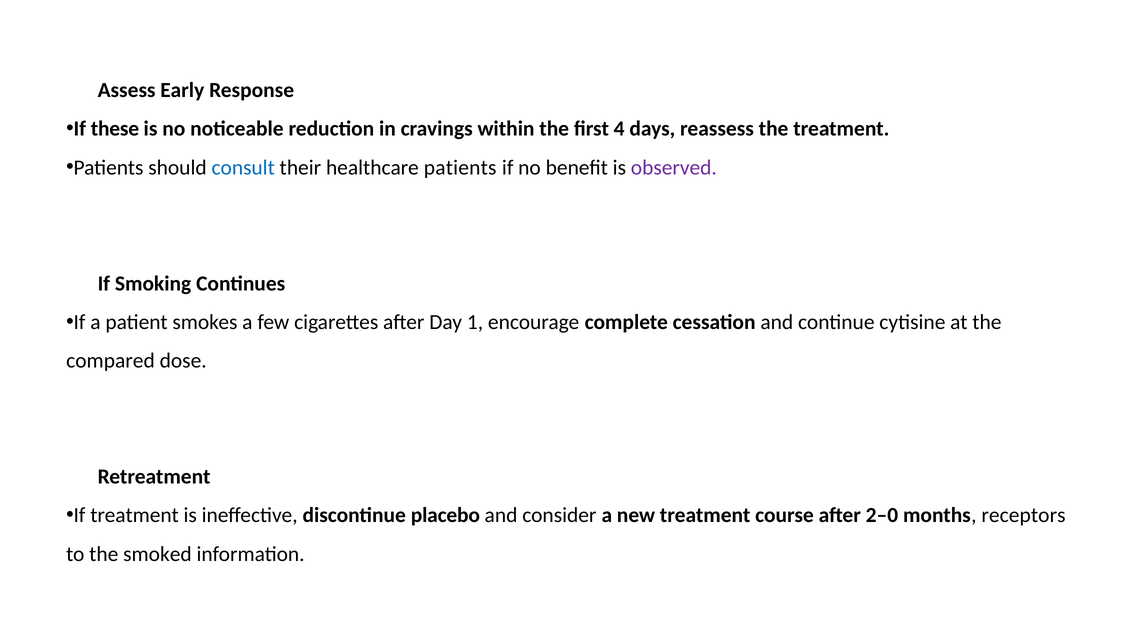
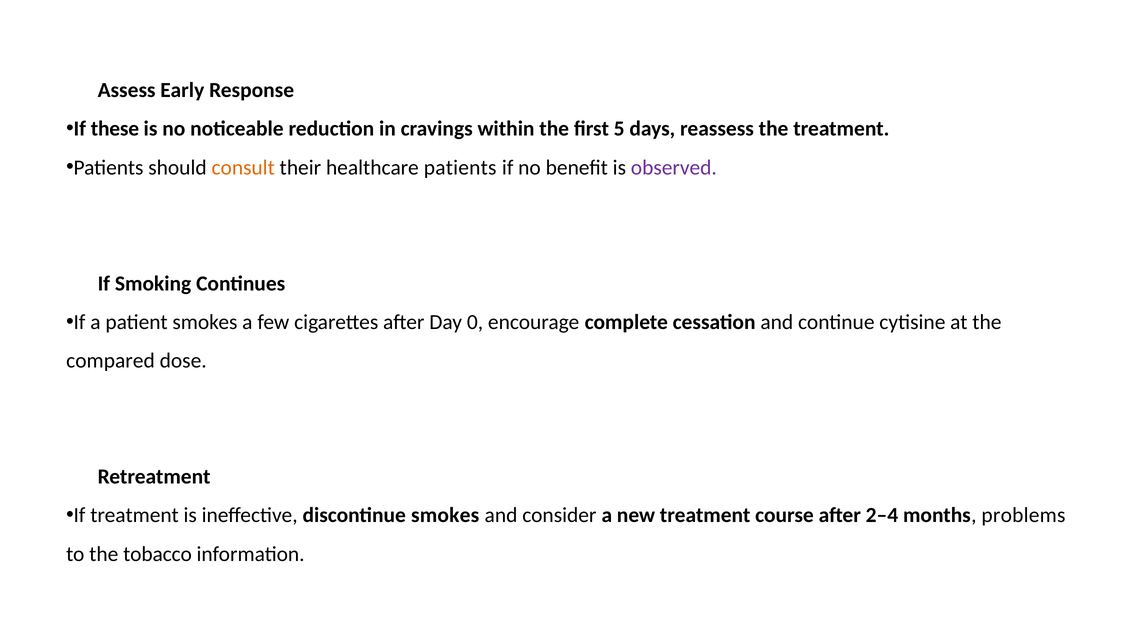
4: 4 -> 5
consult colour: blue -> orange
1: 1 -> 0
discontinue placebo: placebo -> smokes
2–0: 2–0 -> 2–4
receptors: receptors -> problems
smoked: smoked -> tobacco
